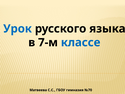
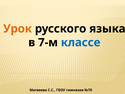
Урок colour: blue -> orange
